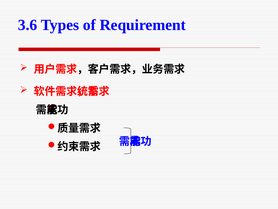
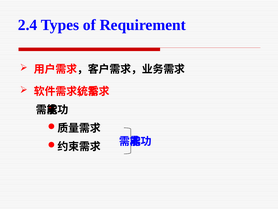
3.6: 3.6 -> 2.4
